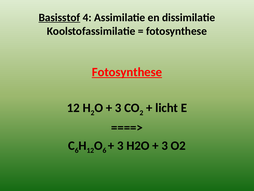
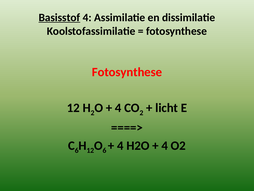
Fotosynthese at (127, 72) underline: present -> none
3 at (118, 108): 3 -> 4
3 at (120, 145): 3 -> 4
3 at (165, 145): 3 -> 4
